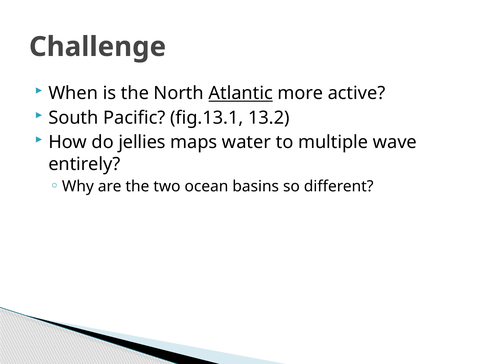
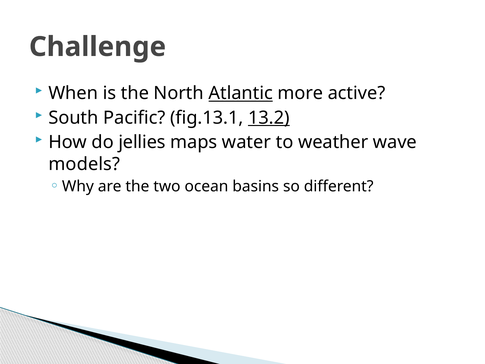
13.2 underline: none -> present
multiple: multiple -> weather
entirely: entirely -> models
